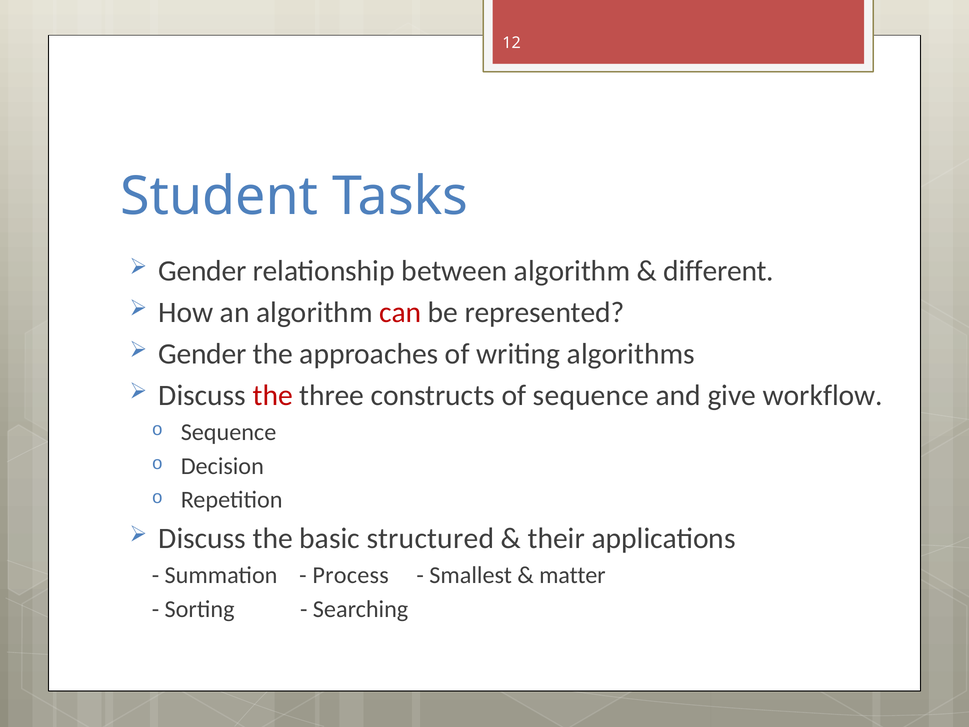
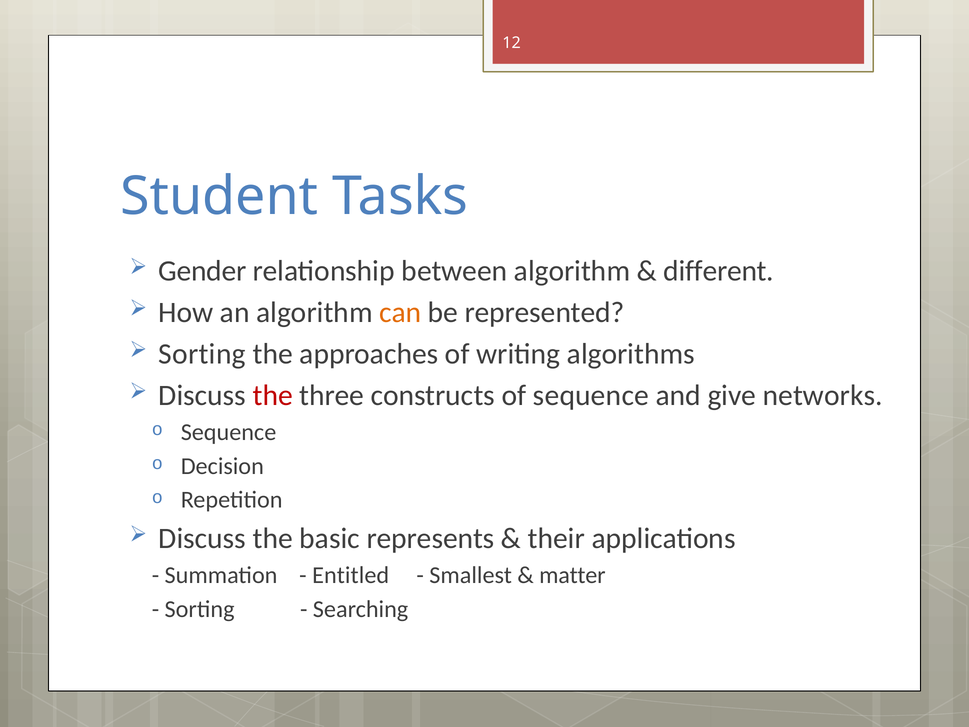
can colour: red -> orange
Gender at (202, 354): Gender -> Sorting
workflow: workflow -> networks
structured: structured -> represents
Process: Process -> Entitled
